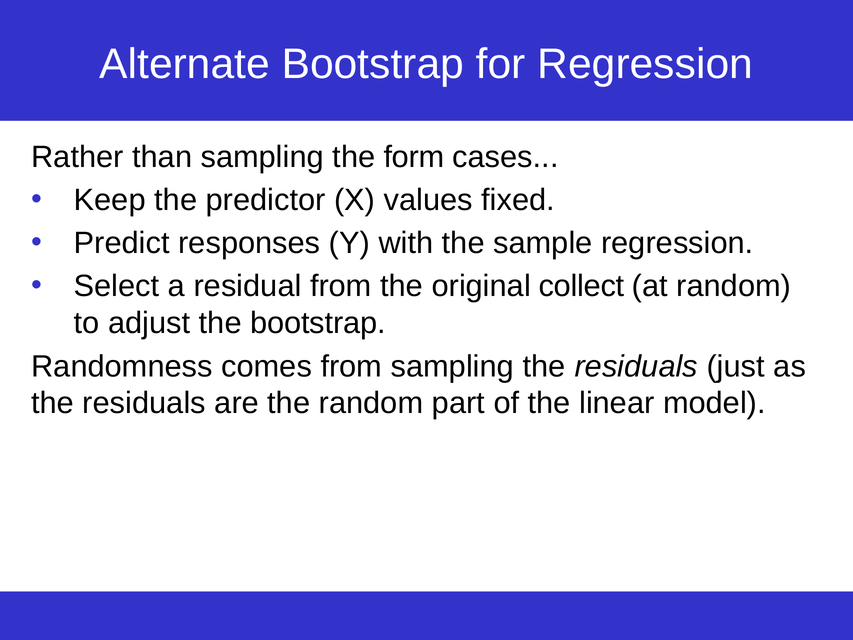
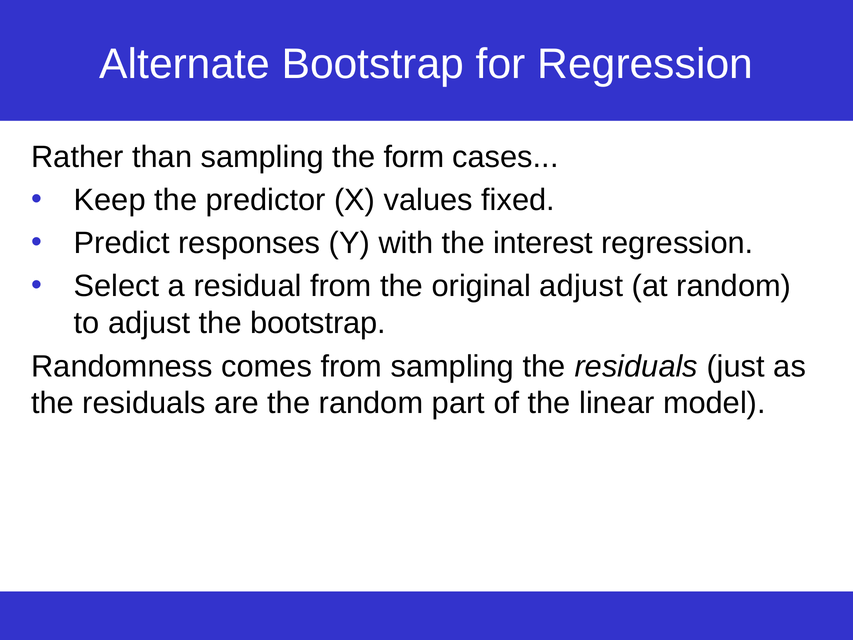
sample: sample -> interest
original collect: collect -> adjust
